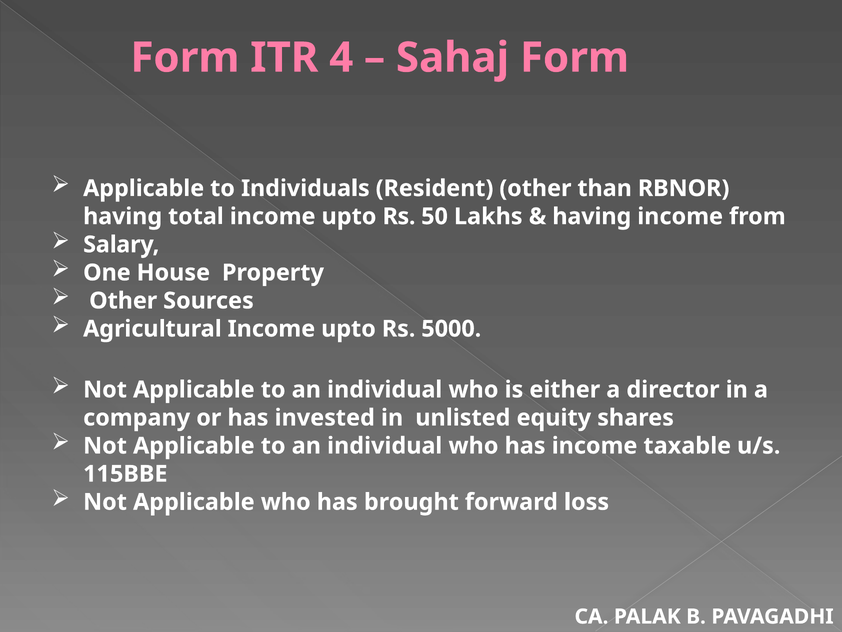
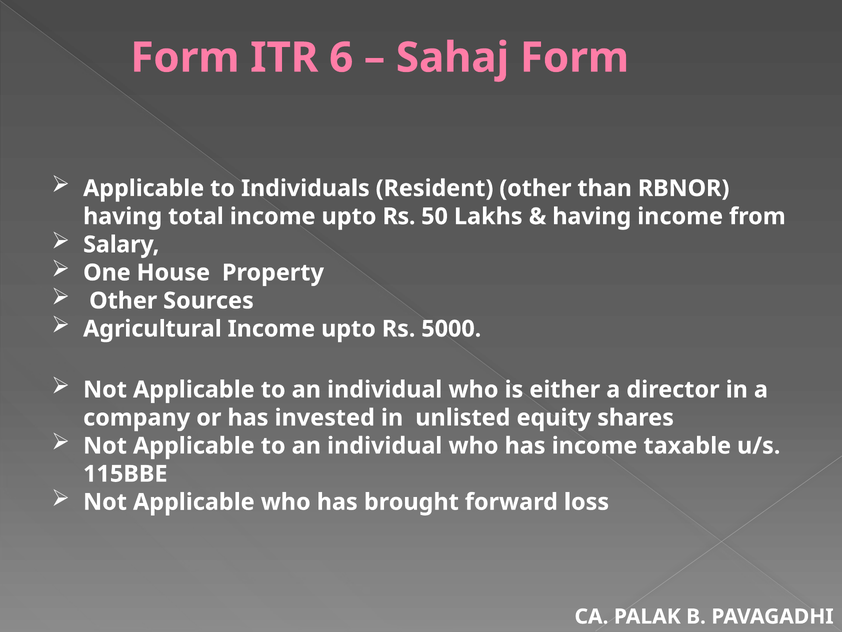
4: 4 -> 6
